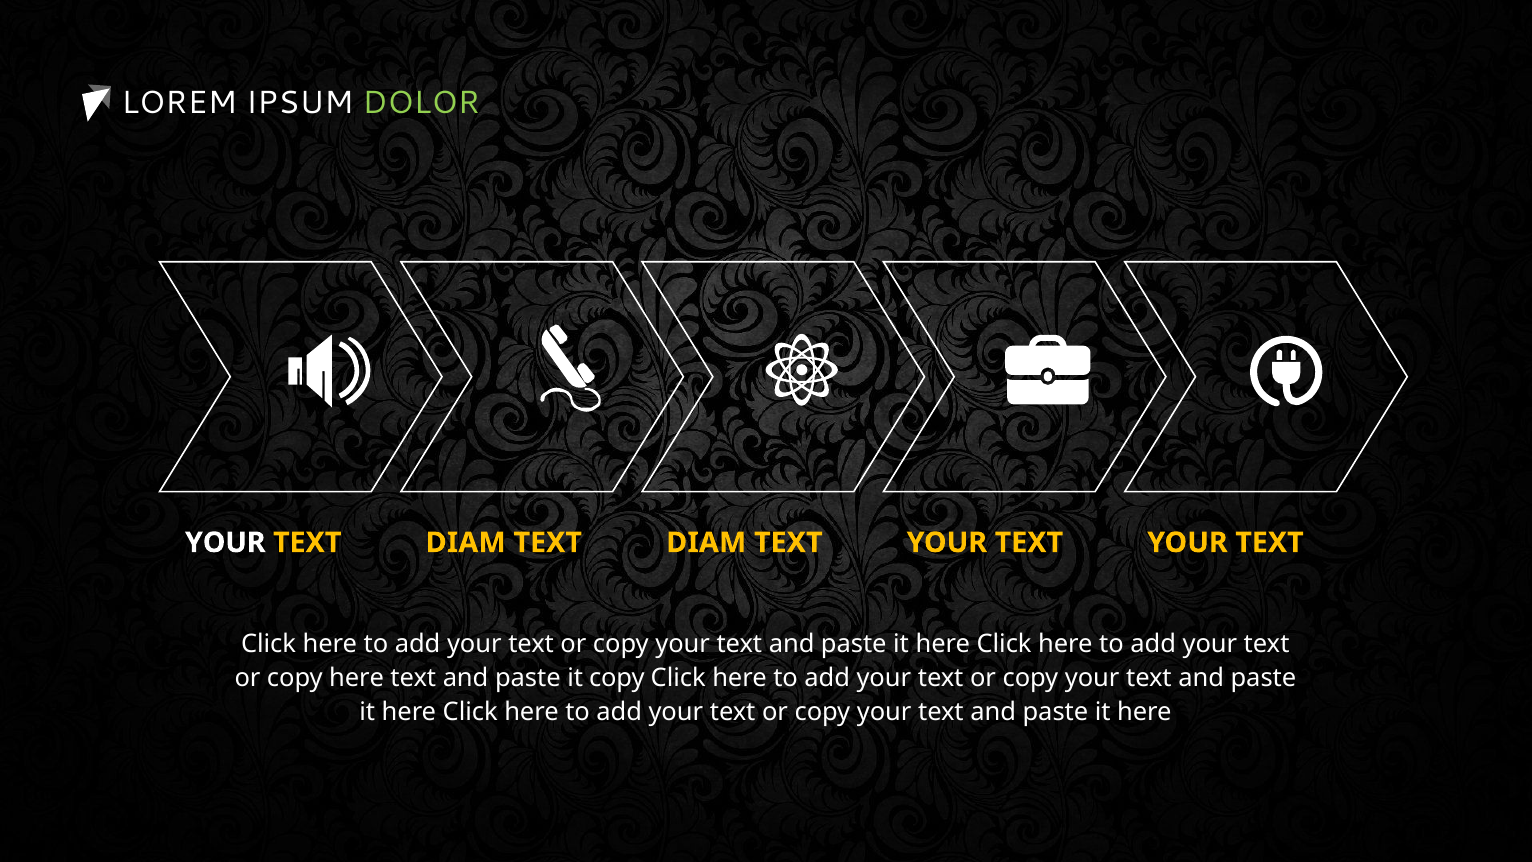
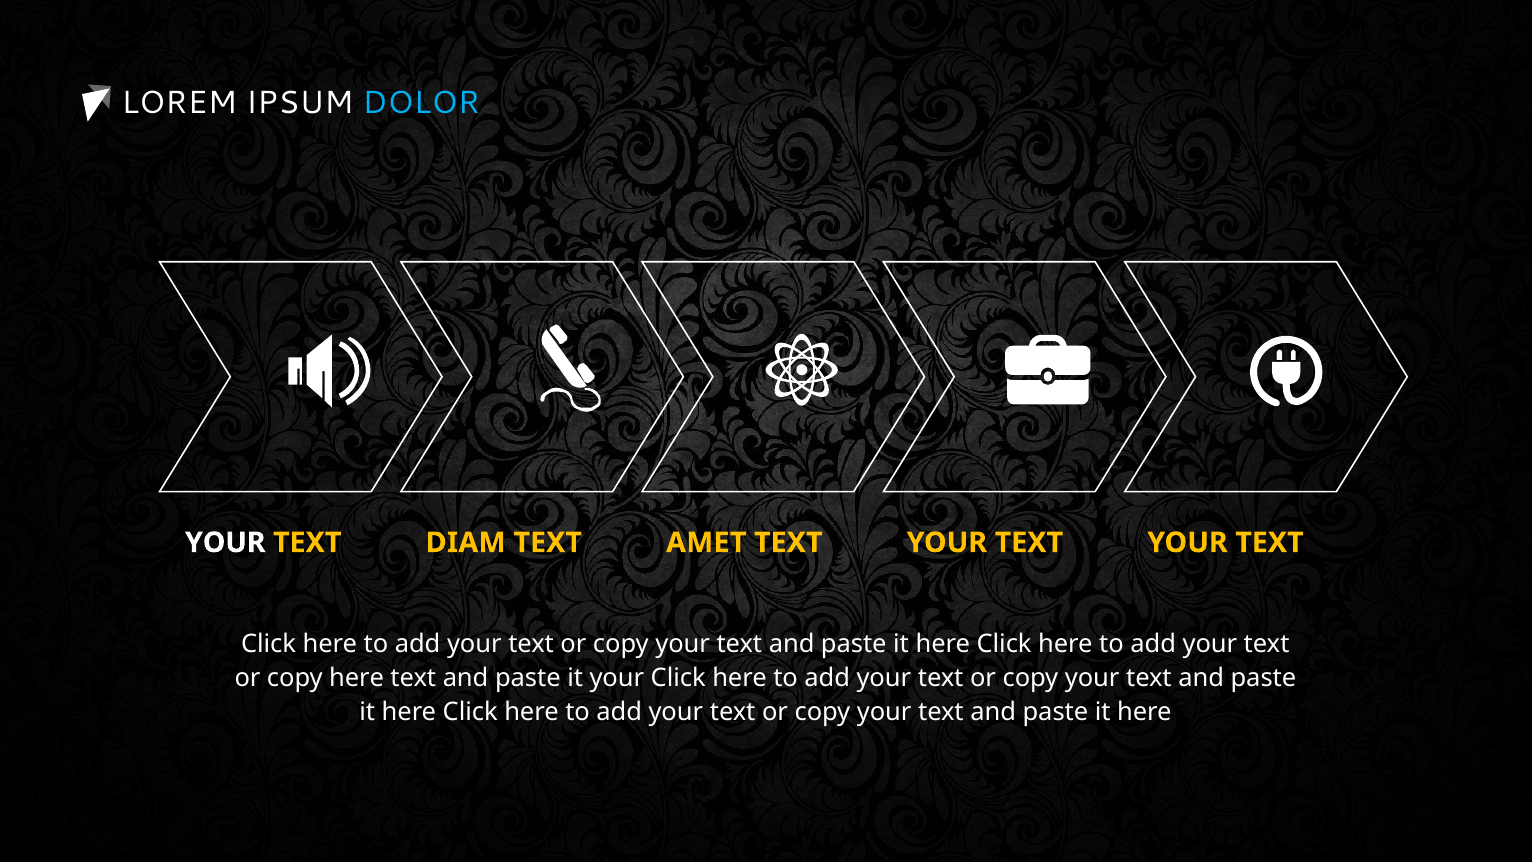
DOLOR colour: light green -> light blue
DIAM at (706, 542): DIAM -> AMET
it copy: copy -> your
